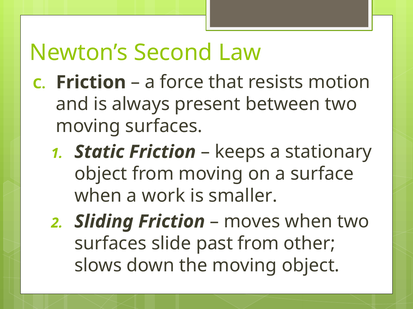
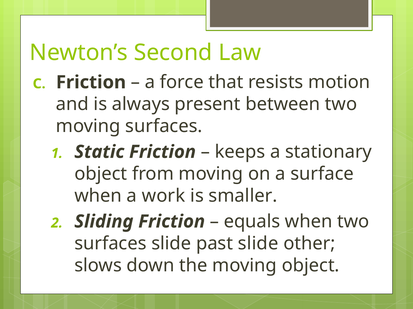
moves: moves -> equals
past from: from -> slide
